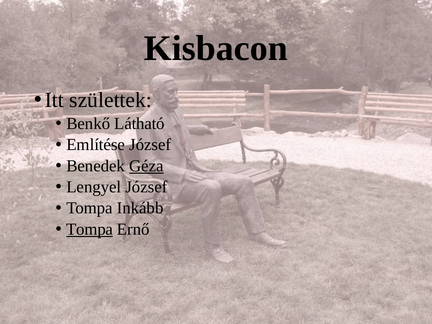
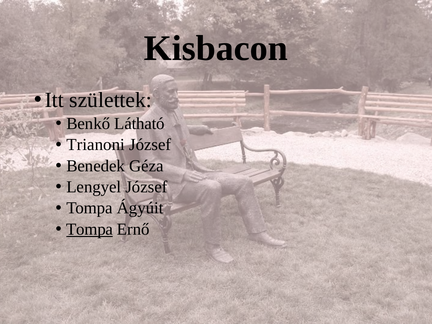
Említése: Említése -> Trianoni
Géza underline: present -> none
Inkább: Inkább -> Ágyúit
